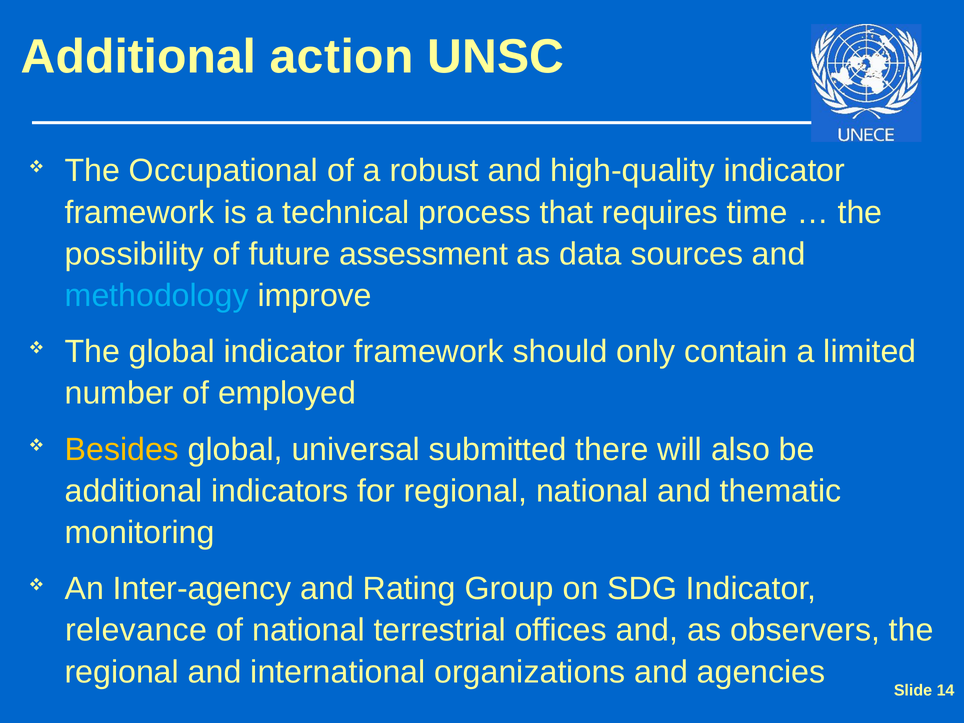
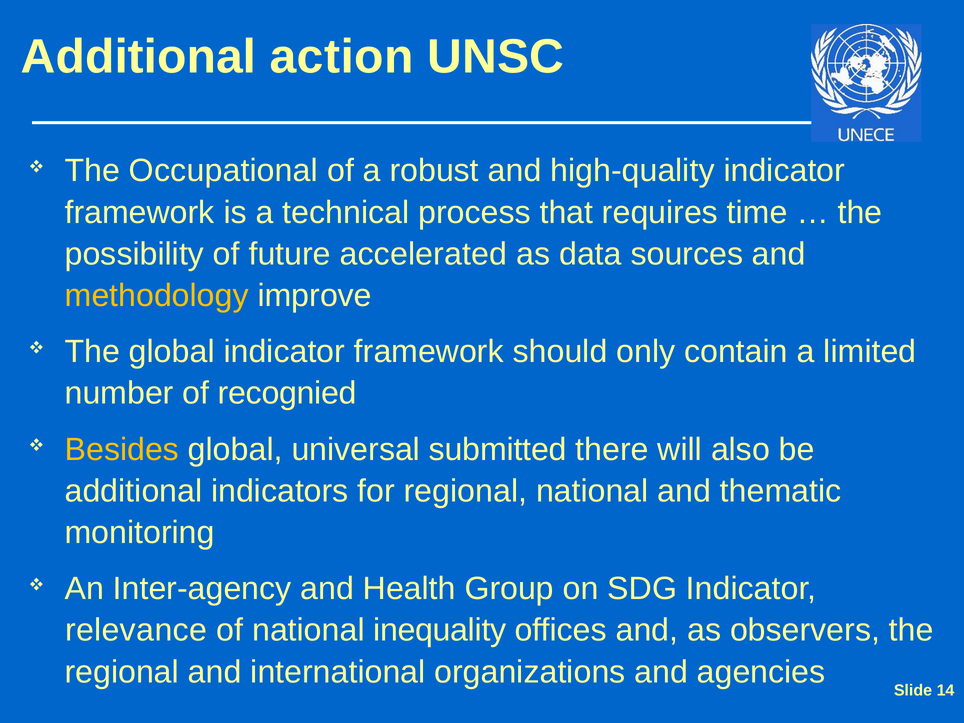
assessment: assessment -> accelerated
methodology colour: light blue -> yellow
employed: employed -> recognied
Rating: Rating -> Health
terrestrial: terrestrial -> inequality
